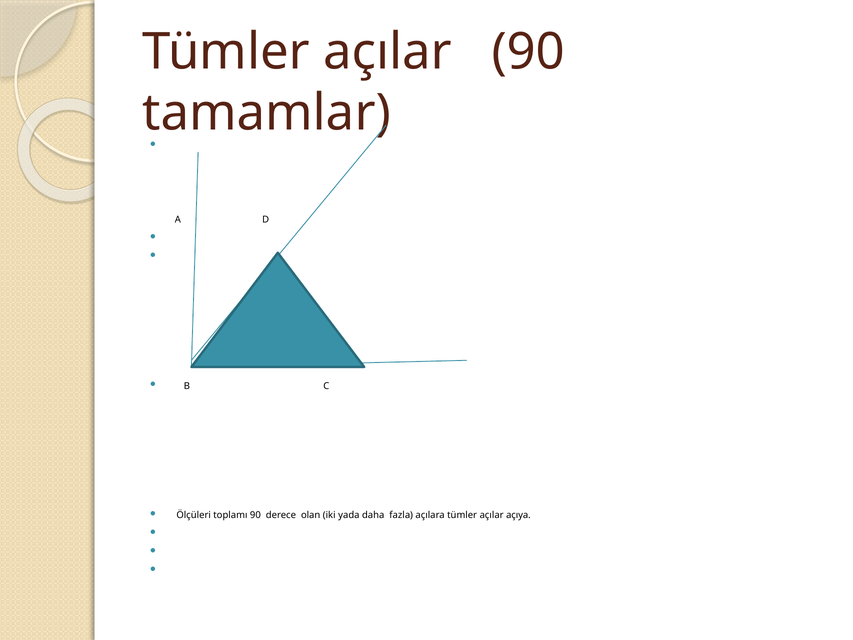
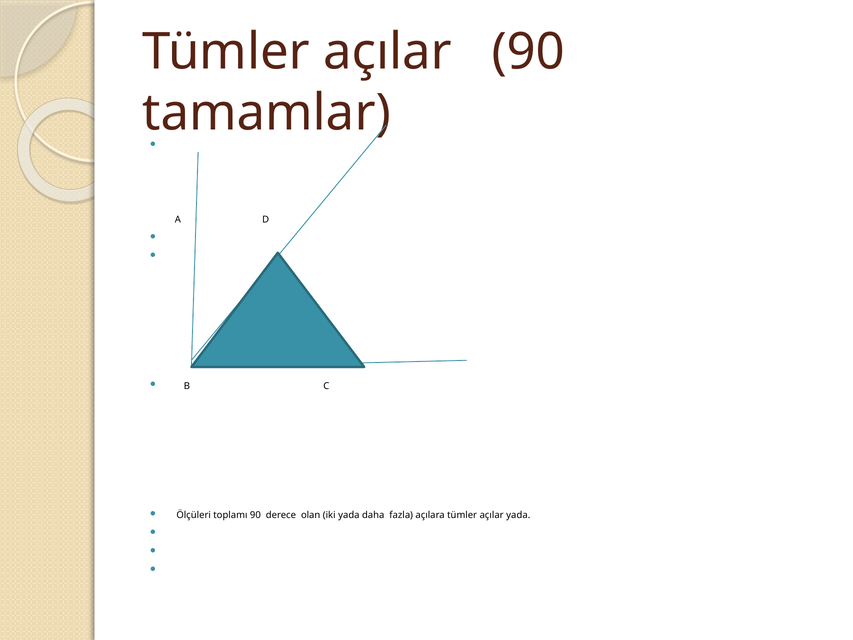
açılar açıya: açıya -> yada
